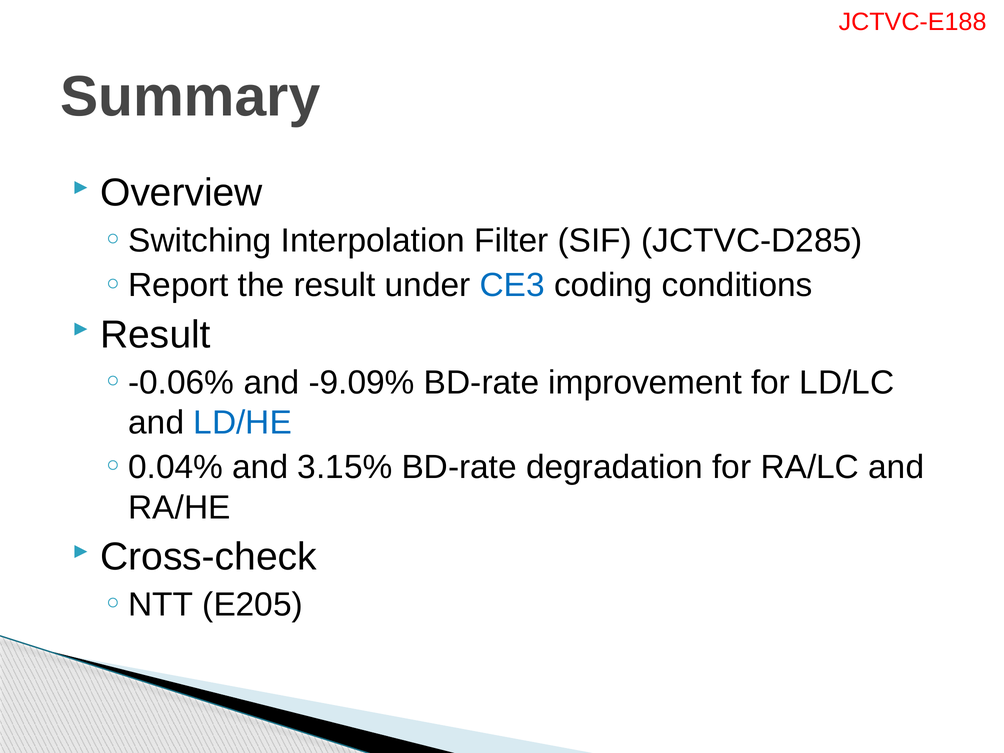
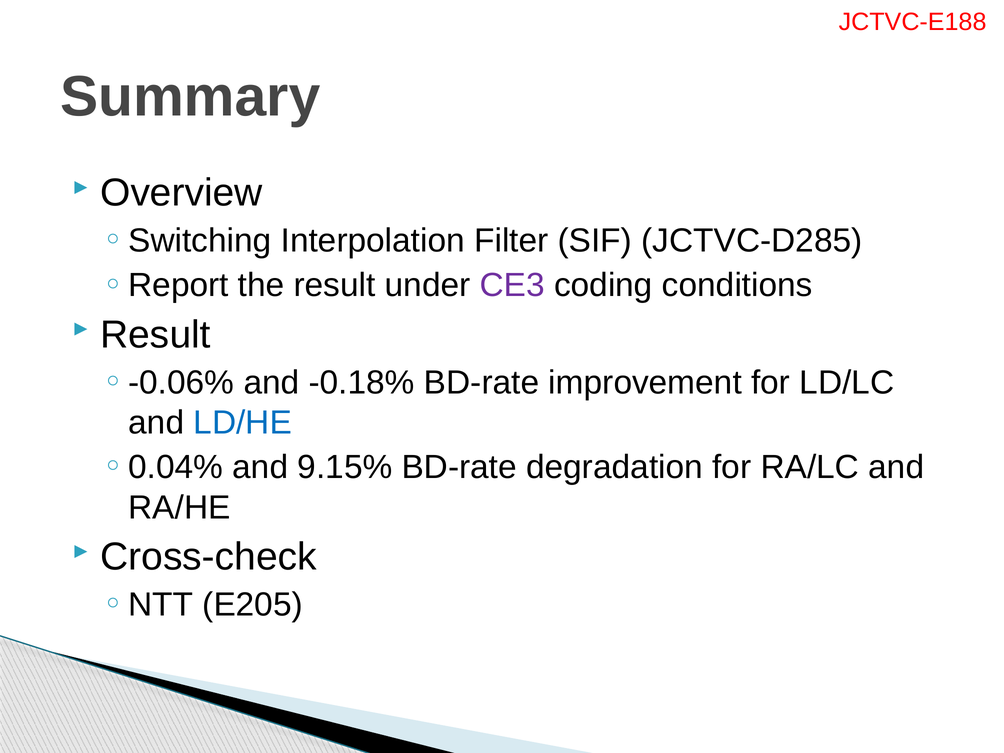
CE3 colour: blue -> purple
-9.09%: -9.09% -> -0.18%
3.15%: 3.15% -> 9.15%
